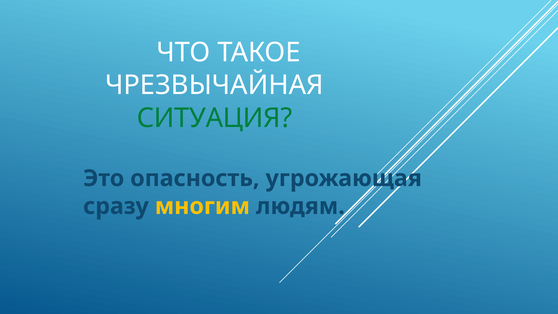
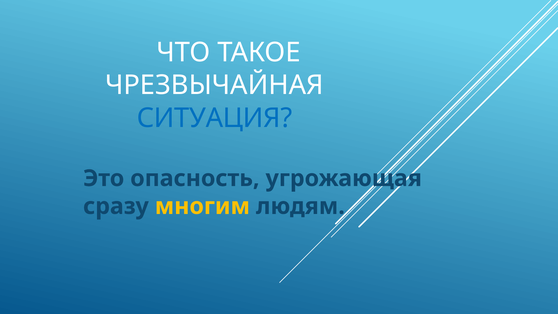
СИТУАЦИЯ colour: green -> blue
